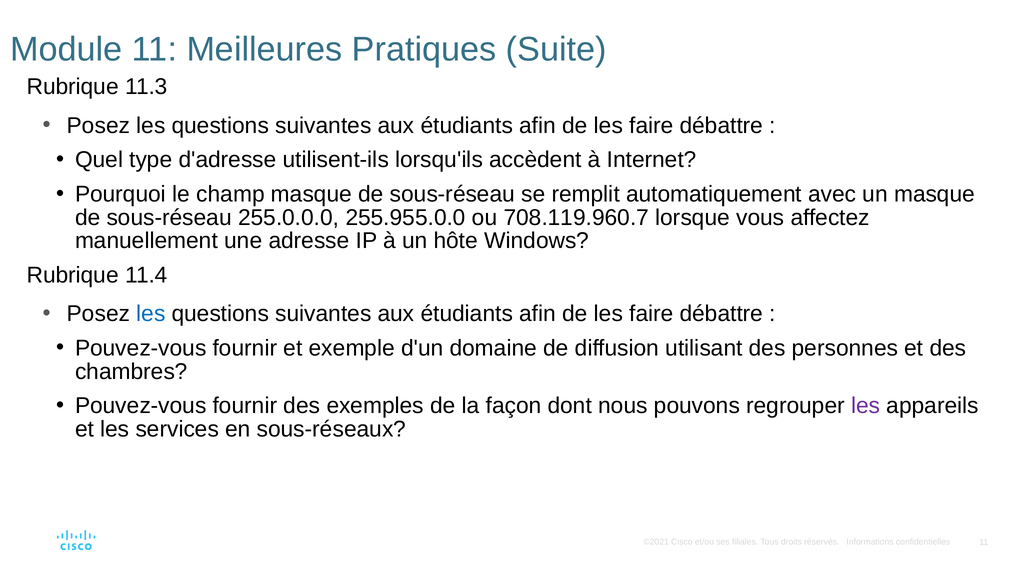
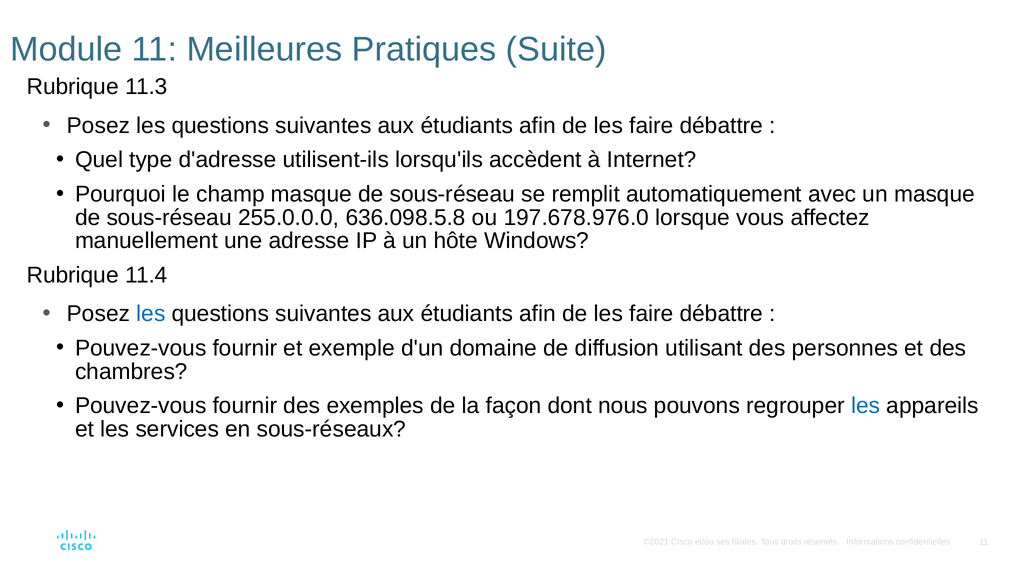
255.955.0.0: 255.955.0.0 -> 636.098.5.8
708.119.960.7: 708.119.960.7 -> 197.678.976.0
les at (866, 406) colour: purple -> blue
